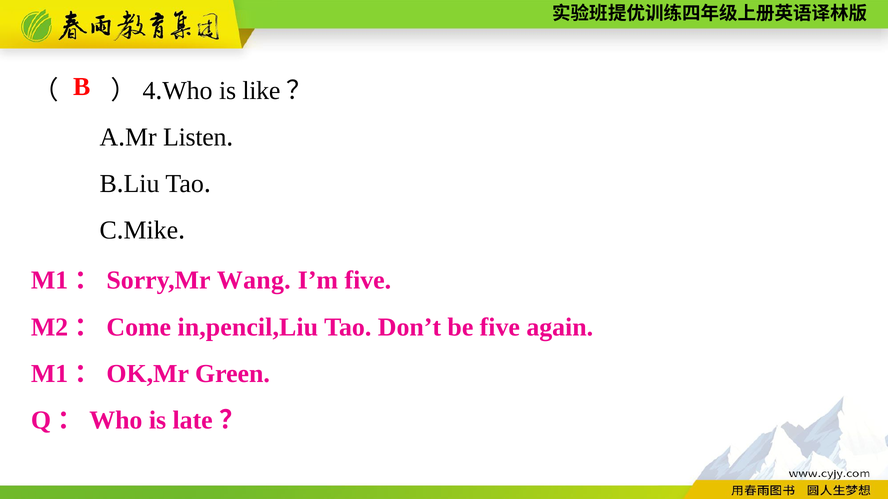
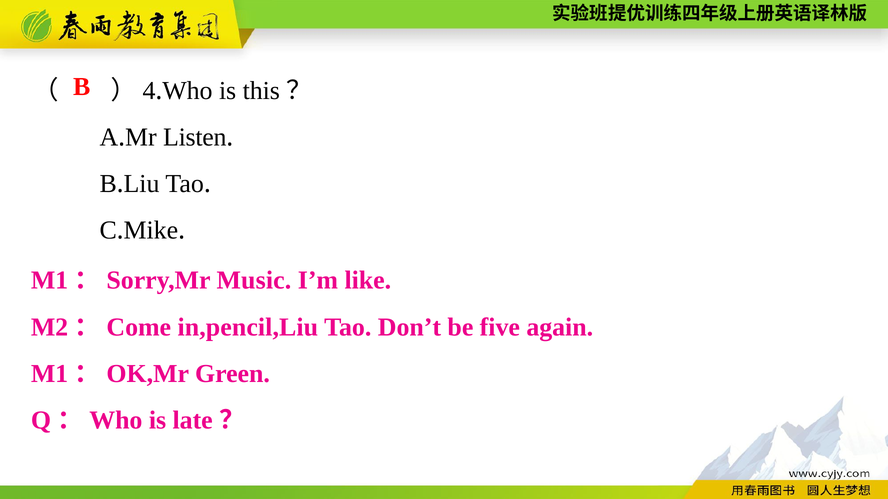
like: like -> this
Wang: Wang -> Music
I’m five: five -> like
